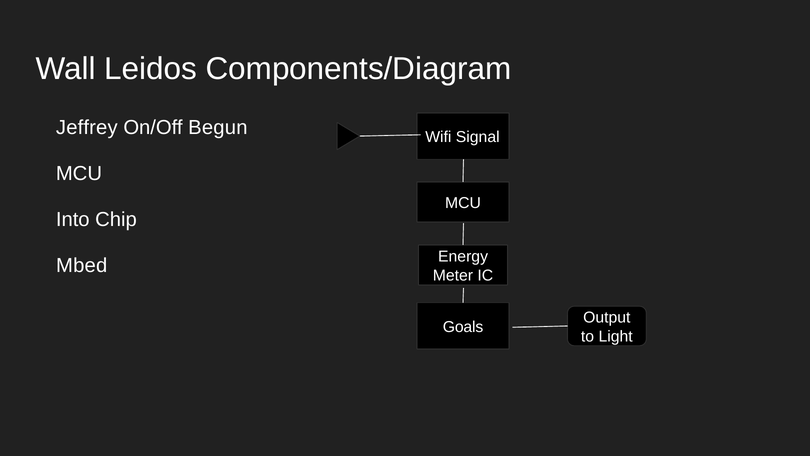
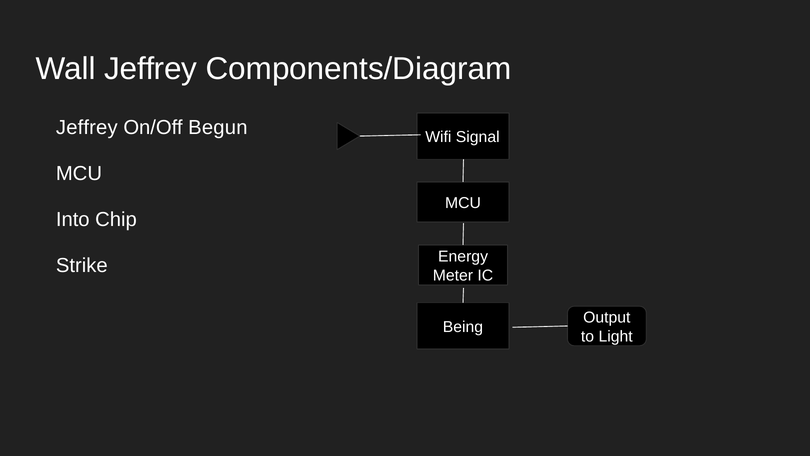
Wall Leidos: Leidos -> Jeffrey
Mbed: Mbed -> Strike
Goals: Goals -> Being
